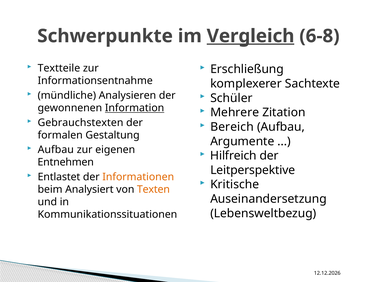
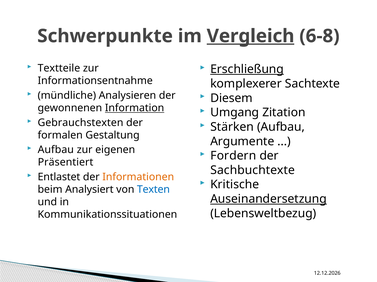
Erschließung underline: none -> present
Schüler: Schüler -> Diesem
Mehrere: Mehrere -> Umgang
Bereich: Bereich -> Stärken
Hilfreich: Hilfreich -> Fordern
Entnehmen: Entnehmen -> Präsentiert
Leitperspektive: Leitperspektive -> Sachbuchtexte
Texten colour: orange -> blue
Auseinandersetzung underline: none -> present
